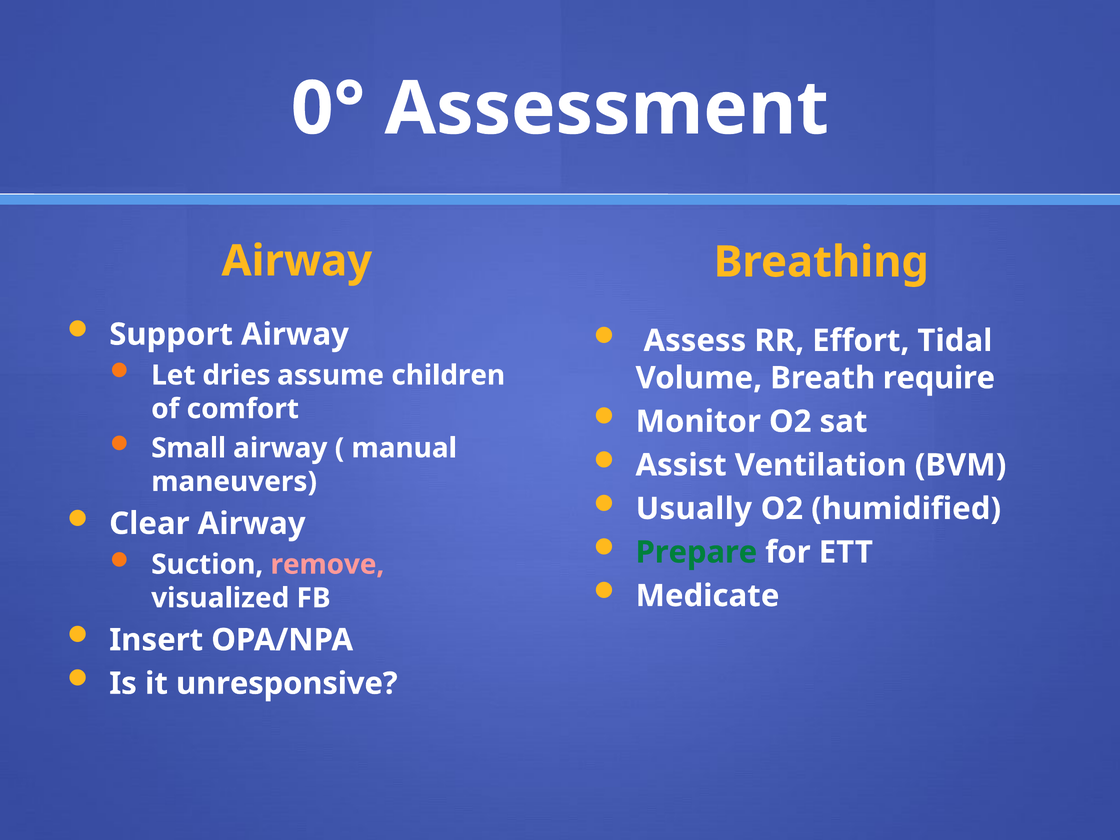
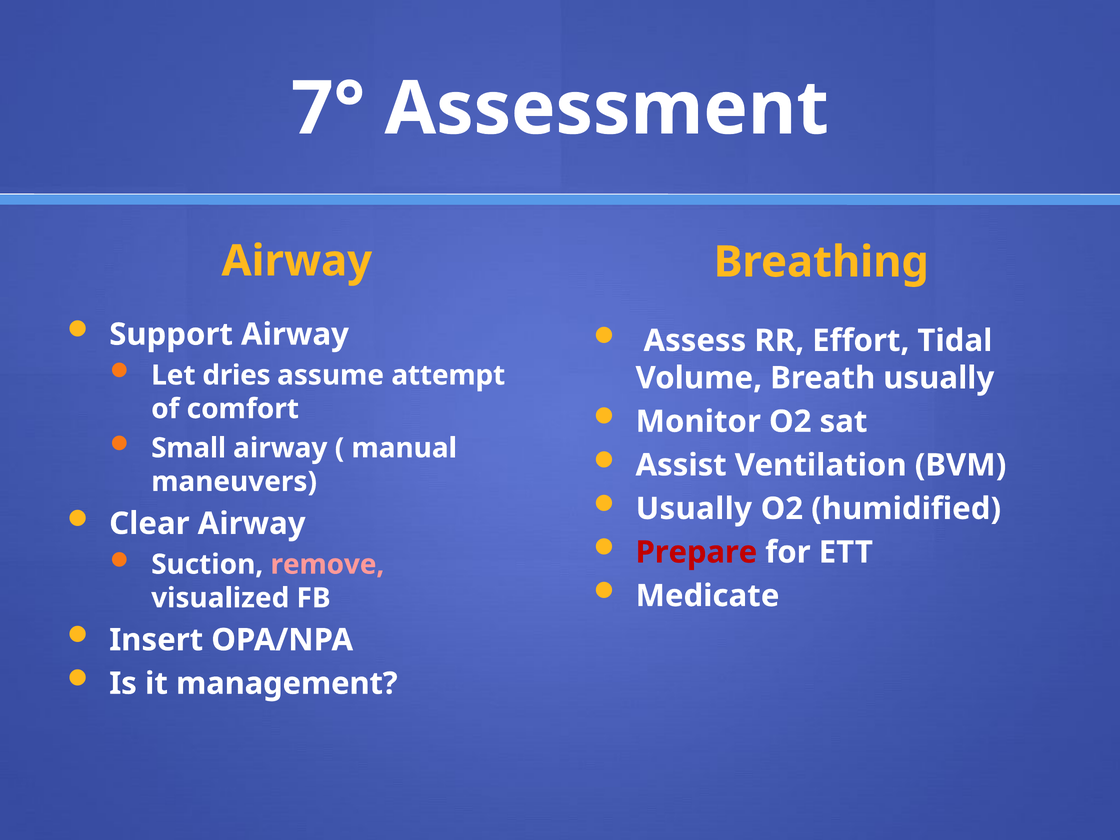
0°: 0° -> 7°
children: children -> attempt
Breath require: require -> usually
Prepare colour: green -> red
unresponsive: unresponsive -> management
